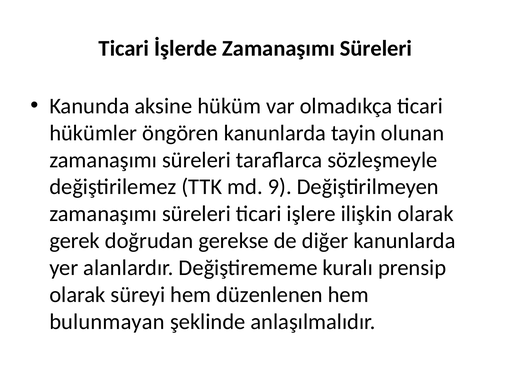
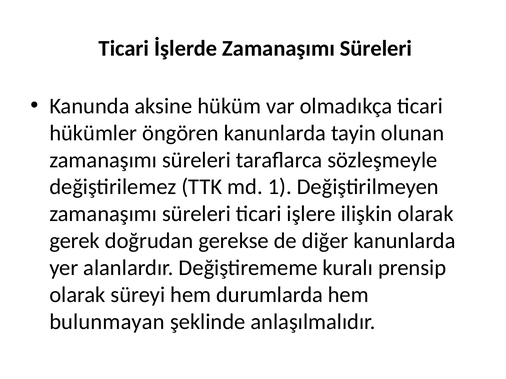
9: 9 -> 1
düzenlenen: düzenlenen -> durumlarda
